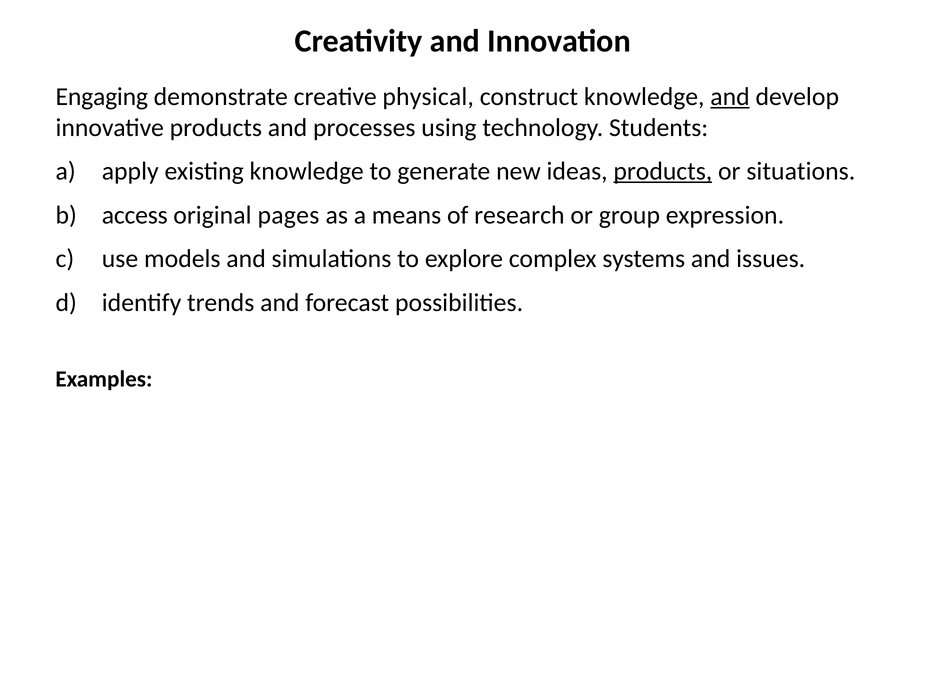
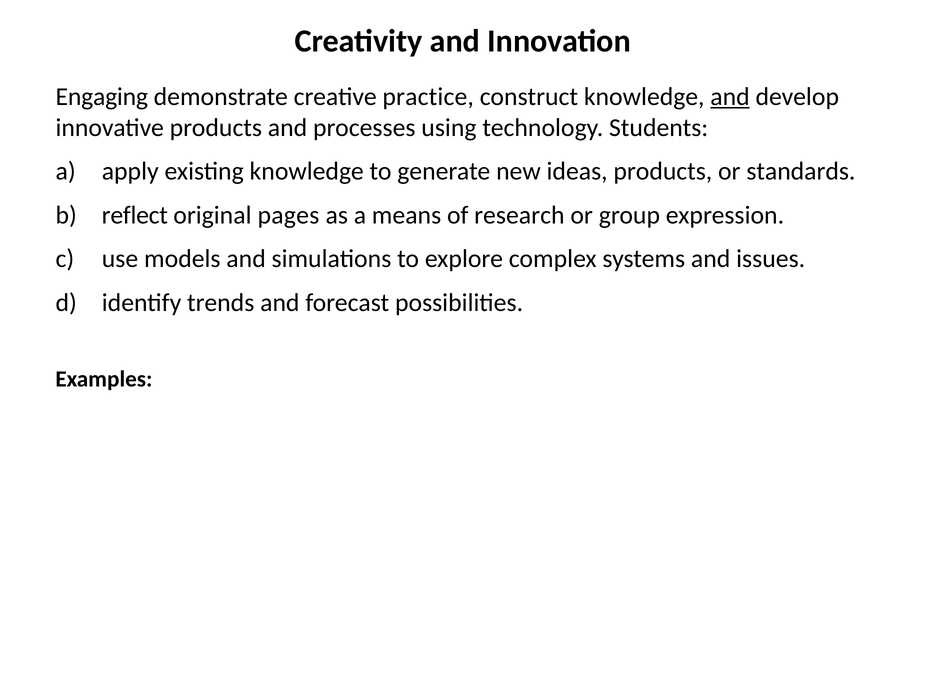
physical: physical -> practice
products at (663, 171) underline: present -> none
situations: situations -> standards
access: access -> reflect
